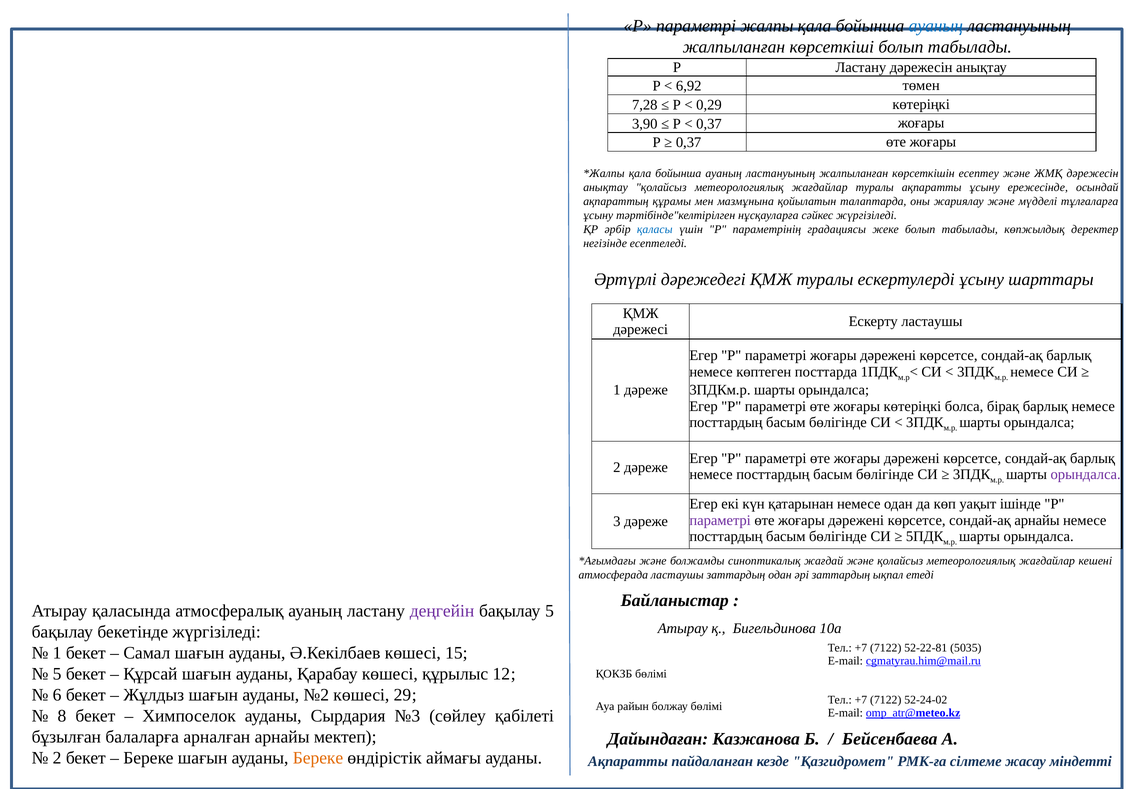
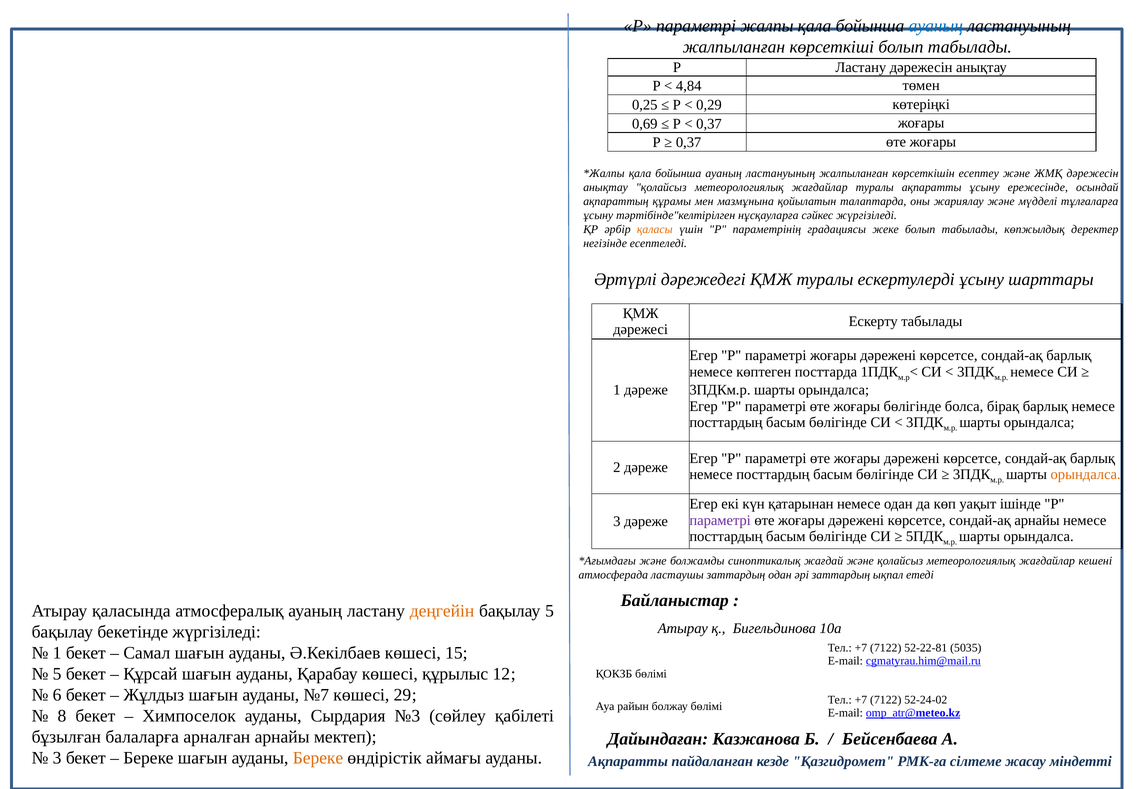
6,92: 6,92 -> 4,84
7,28: 7,28 -> 0,25
3,90: 3,90 -> 0,69
қаласы colour: blue -> orange
Ескерту ластаушы: ластаушы -> табылады
жоғары көтеріңкі: көтеріңкі -> бөлігінде
орындалса at (1086, 475) colour: purple -> orange
деңгейін colour: purple -> orange
№2: №2 -> №7
2 at (57, 758): 2 -> 3
